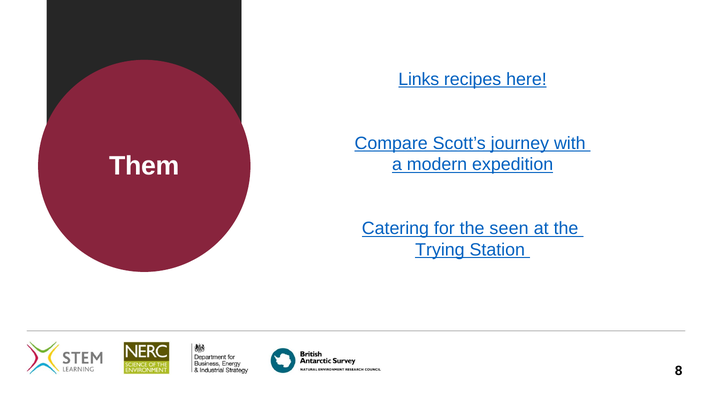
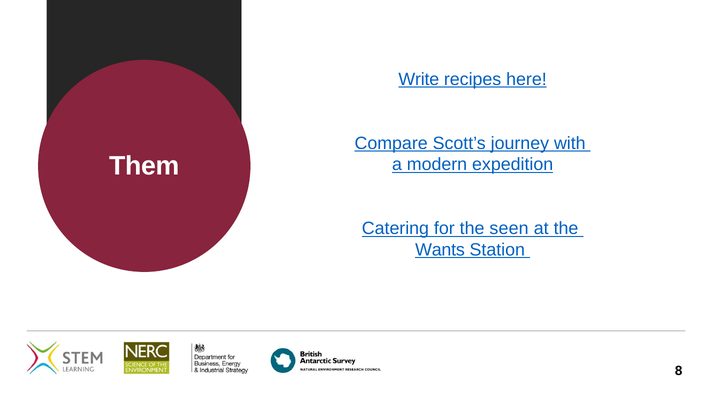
Links: Links -> Write
Trying: Trying -> Wants
